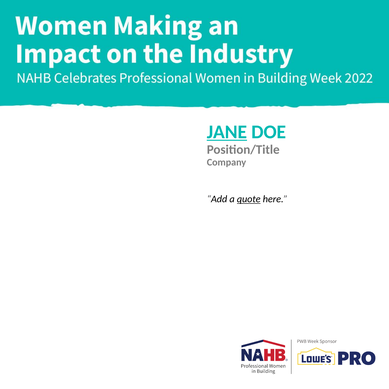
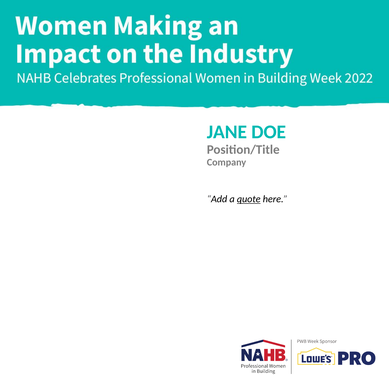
JANE underline: present -> none
